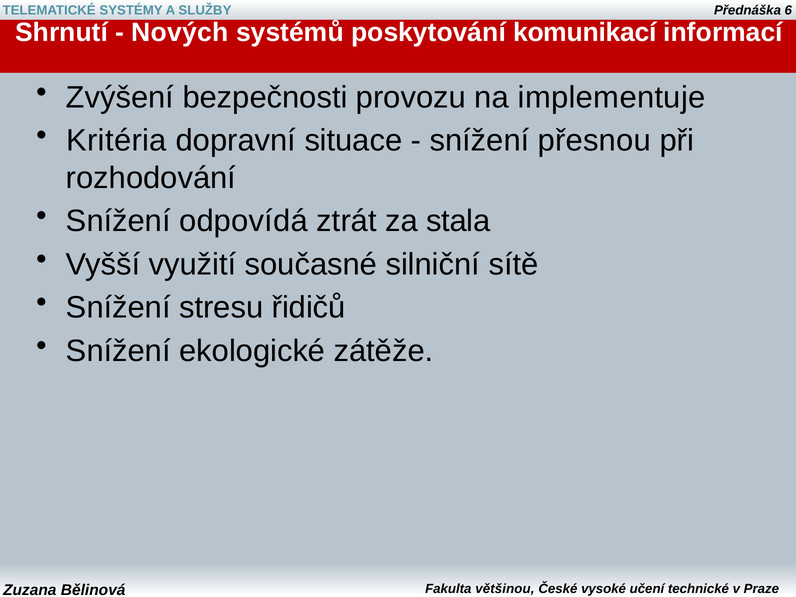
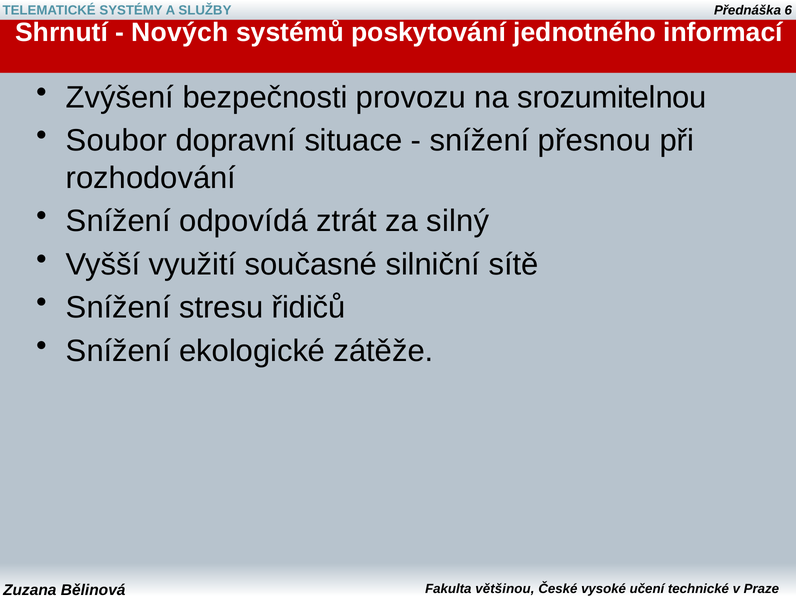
komunikací: komunikací -> jednotného
implementuje: implementuje -> srozumitelnou
Kritéria: Kritéria -> Soubor
stala: stala -> silný
